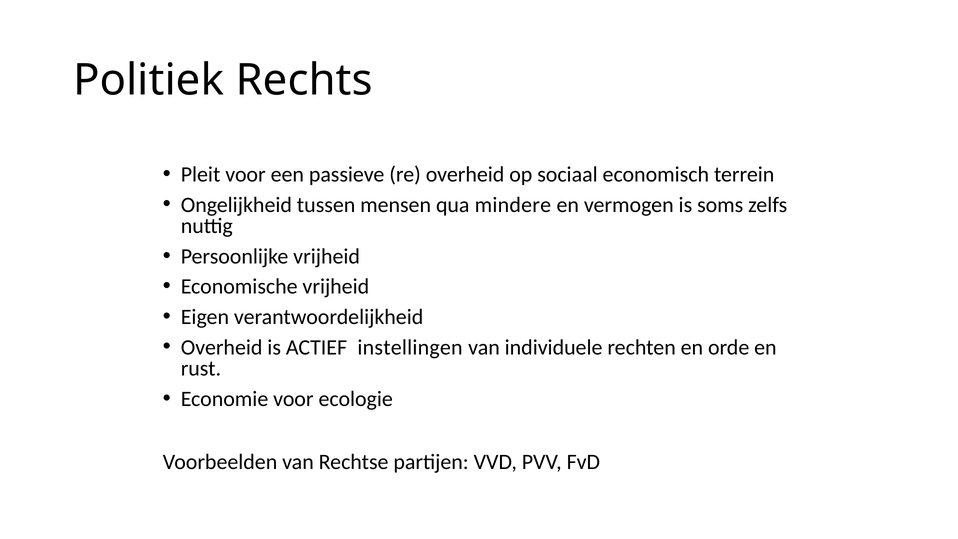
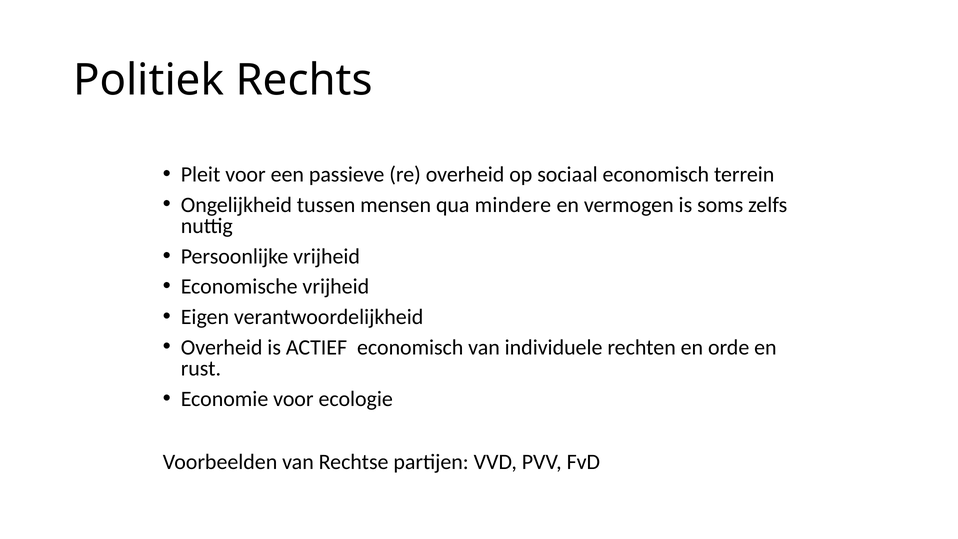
ACTIEF instellingen: instellingen -> economisch
